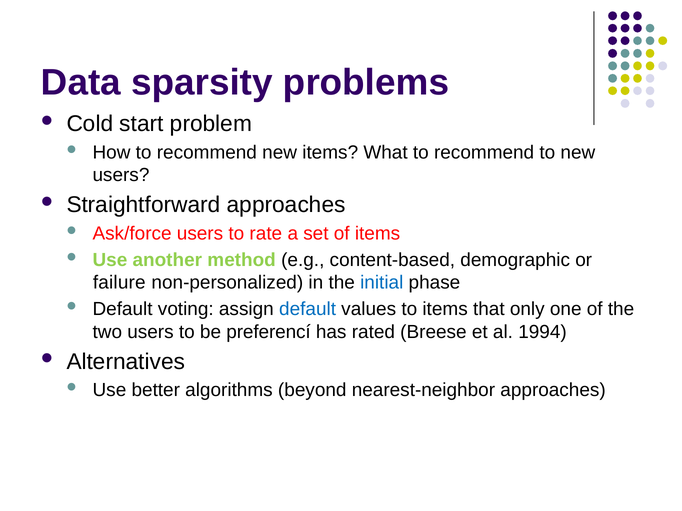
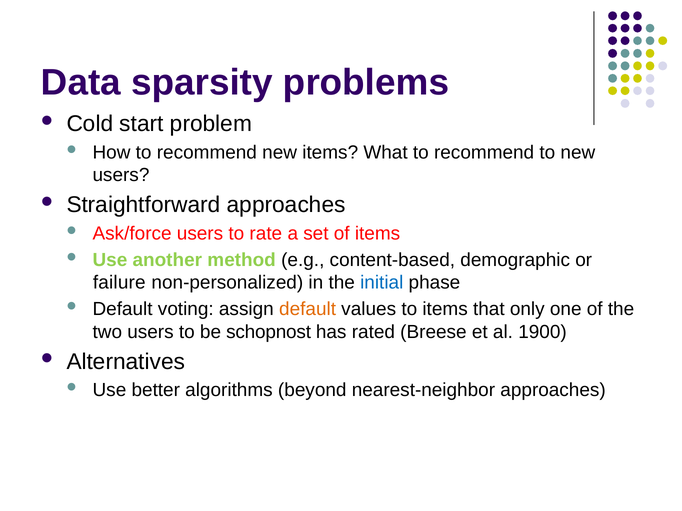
default at (308, 309) colour: blue -> orange
preferencí: preferencí -> schopnost
1994: 1994 -> 1900
